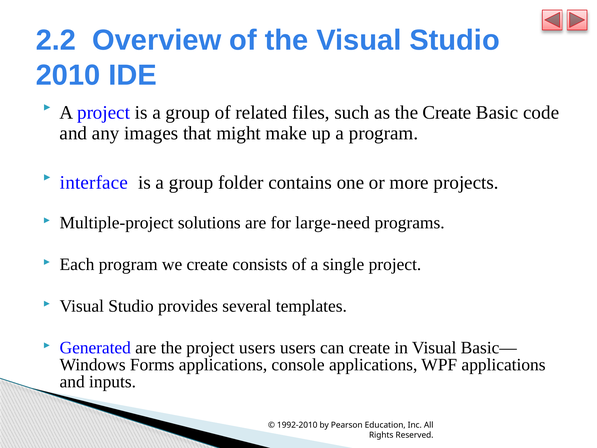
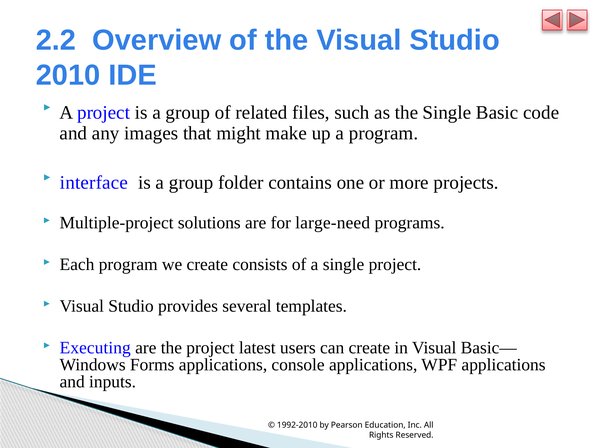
the Create: Create -> Single
Generated: Generated -> Executing
project users: users -> latest
